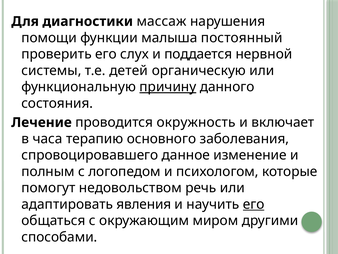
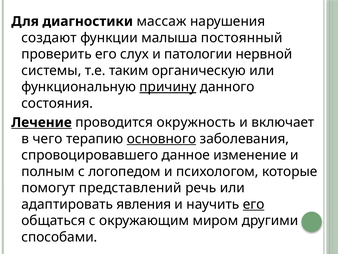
помощи: помощи -> создают
поддается: поддается -> патологии
детей: детей -> таким
Лечение underline: none -> present
часа: часа -> чего
основного underline: none -> present
недовольством: недовольством -> представлений
